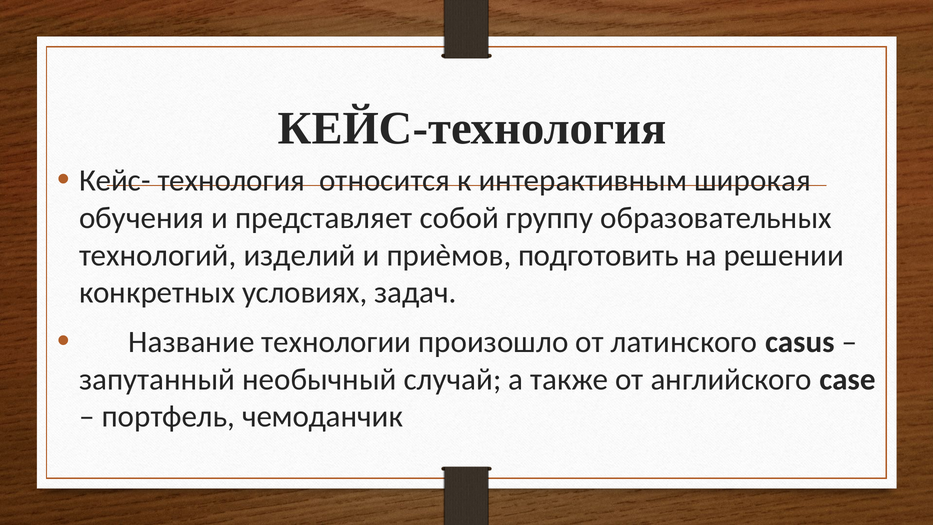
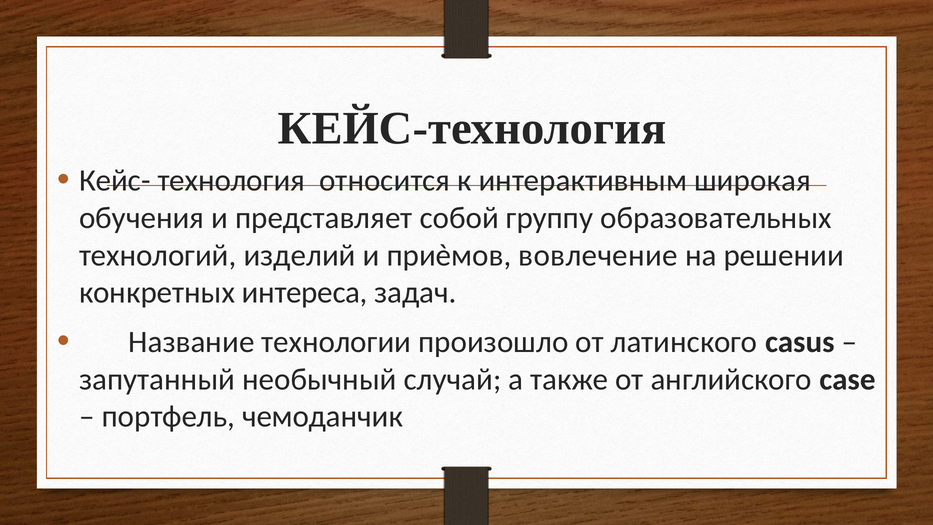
подготовить: подготовить -> вовлечение
условиях: условиях -> интереса
